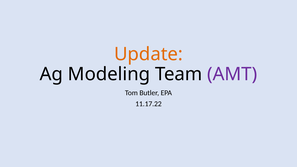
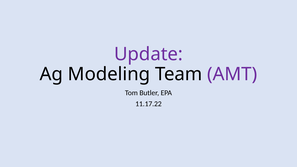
Update colour: orange -> purple
